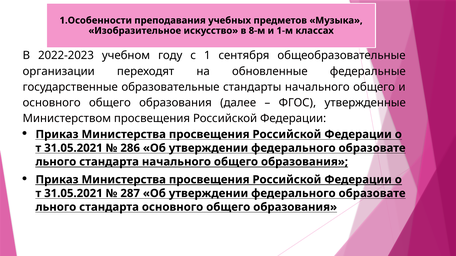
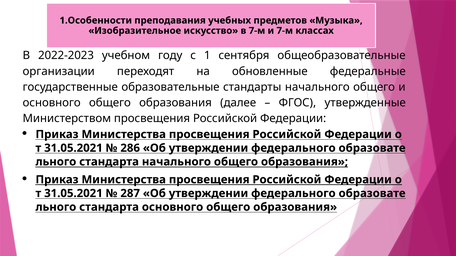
в 8-м: 8-м -> 7-м
и 1-м: 1-м -> 7-м
